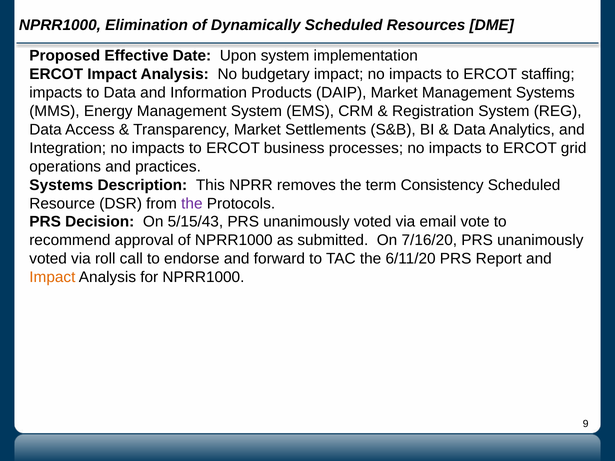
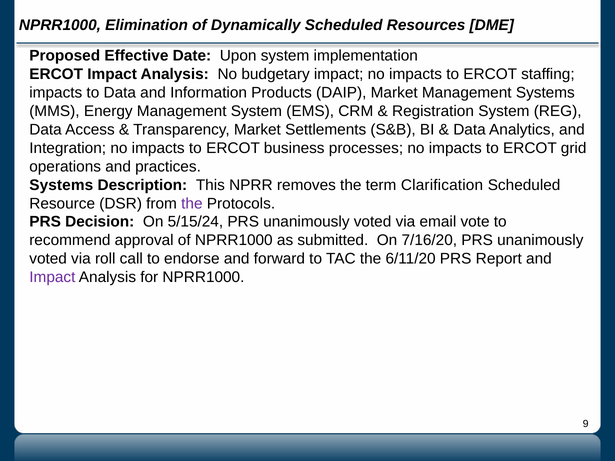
Consistency: Consistency -> Clarification
5/15/43: 5/15/43 -> 5/15/24
Impact at (52, 277) colour: orange -> purple
